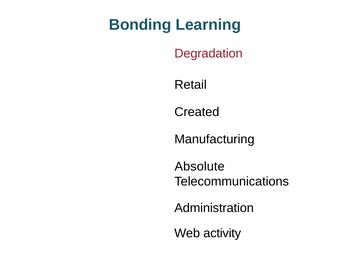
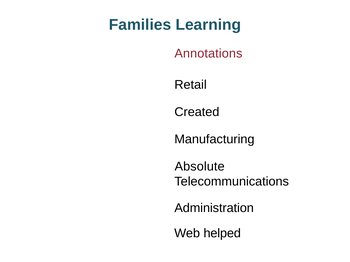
Bonding: Bonding -> Families
Degradation: Degradation -> Annotations
activity: activity -> helped
